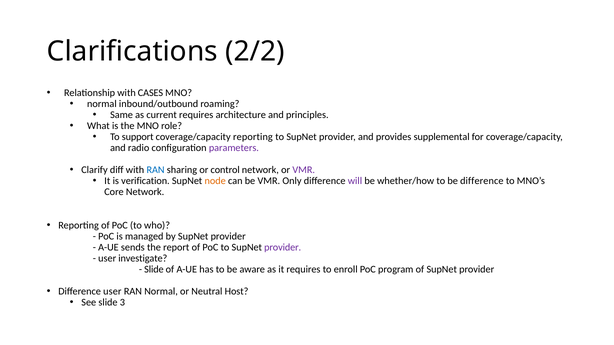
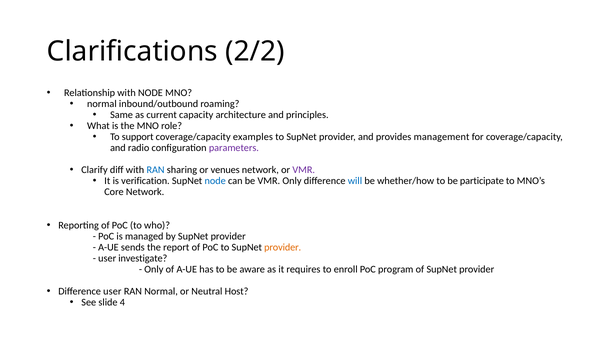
with CASES: CASES -> NODE
current requires: requires -> capacity
coverage/capacity reporting: reporting -> examples
supplemental: supplemental -> management
control: control -> venues
node at (215, 181) colour: orange -> blue
will colour: purple -> blue
be difference: difference -> participate
provider at (283, 247) colour: purple -> orange
Slide at (154, 270): Slide -> Only
3: 3 -> 4
